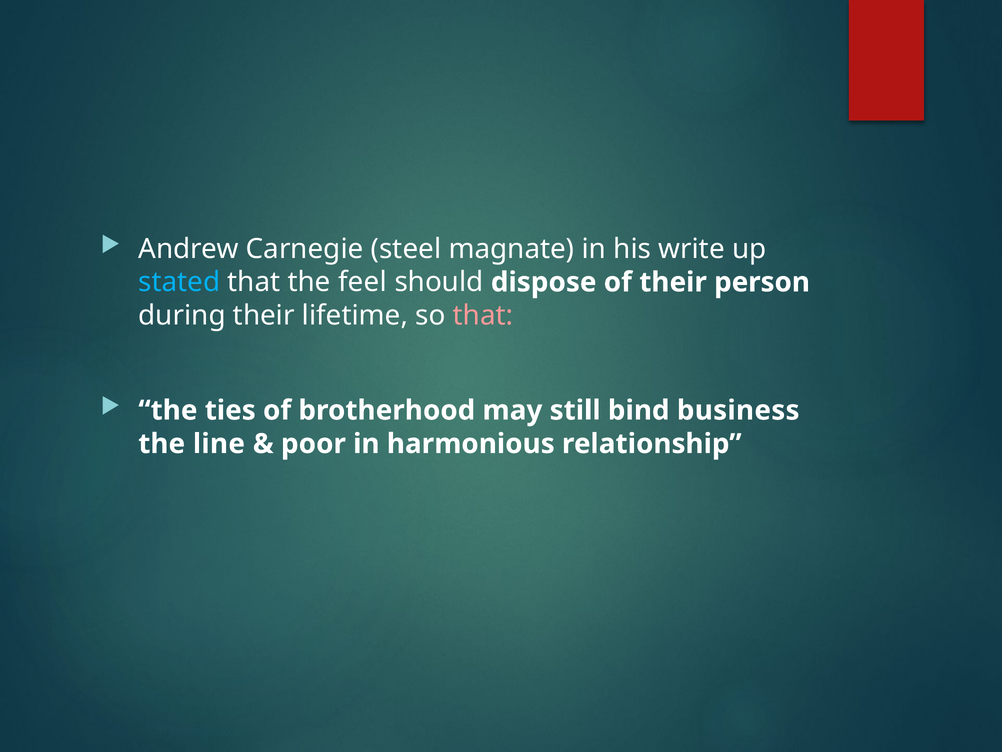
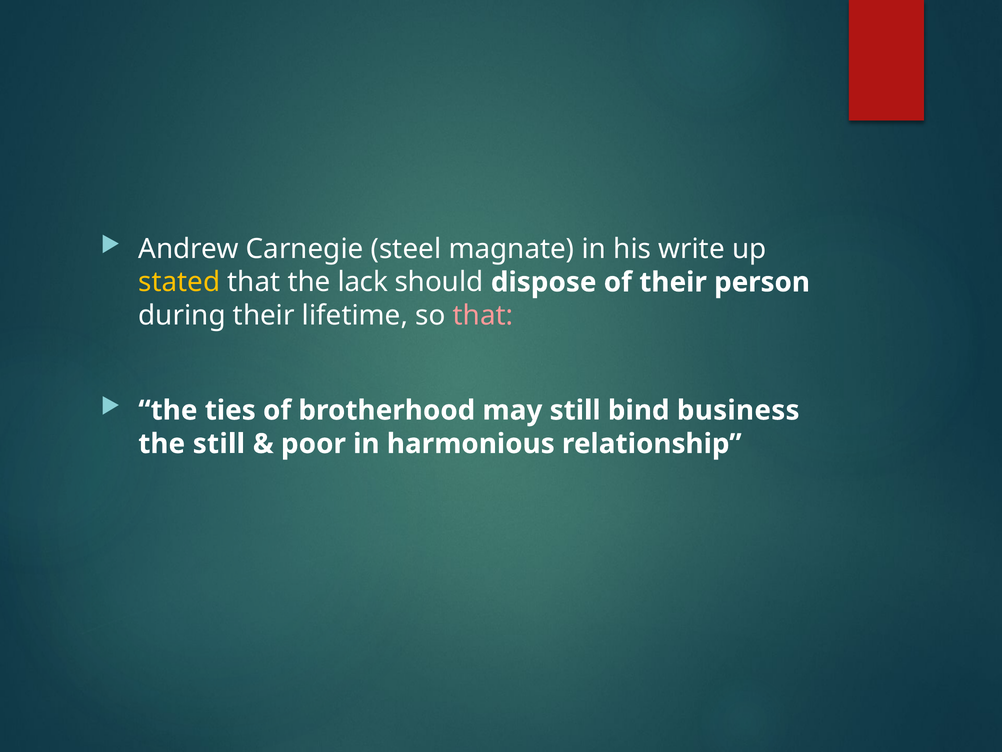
stated colour: light blue -> yellow
feel: feel -> lack
the line: line -> still
